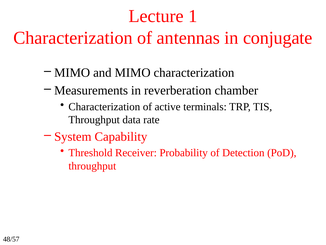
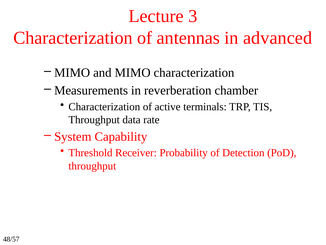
1: 1 -> 3
conjugate: conjugate -> advanced
